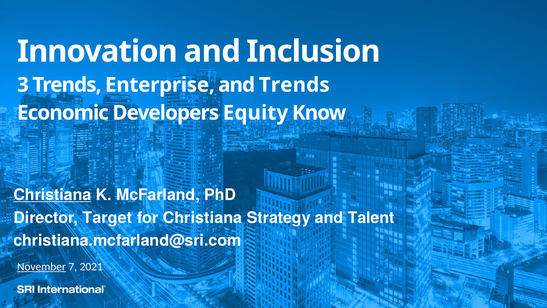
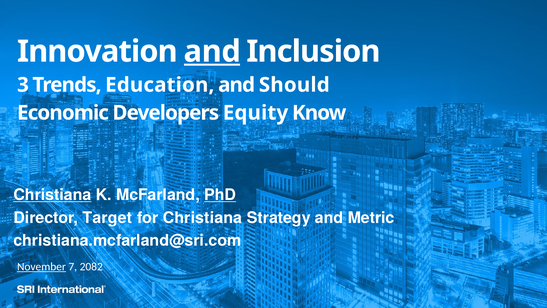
and at (212, 51) underline: none -> present
Enterprise: Enterprise -> Education
and Trends: Trends -> Should
PhD underline: none -> present
Talent: Talent -> Metric
2021: 2021 -> 2082
